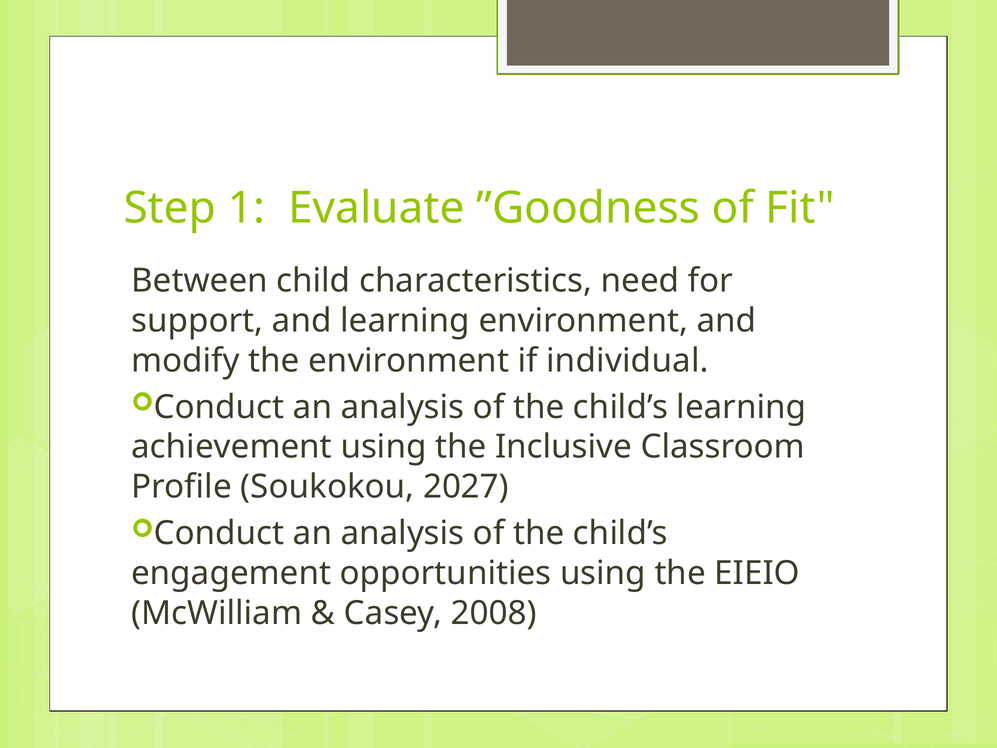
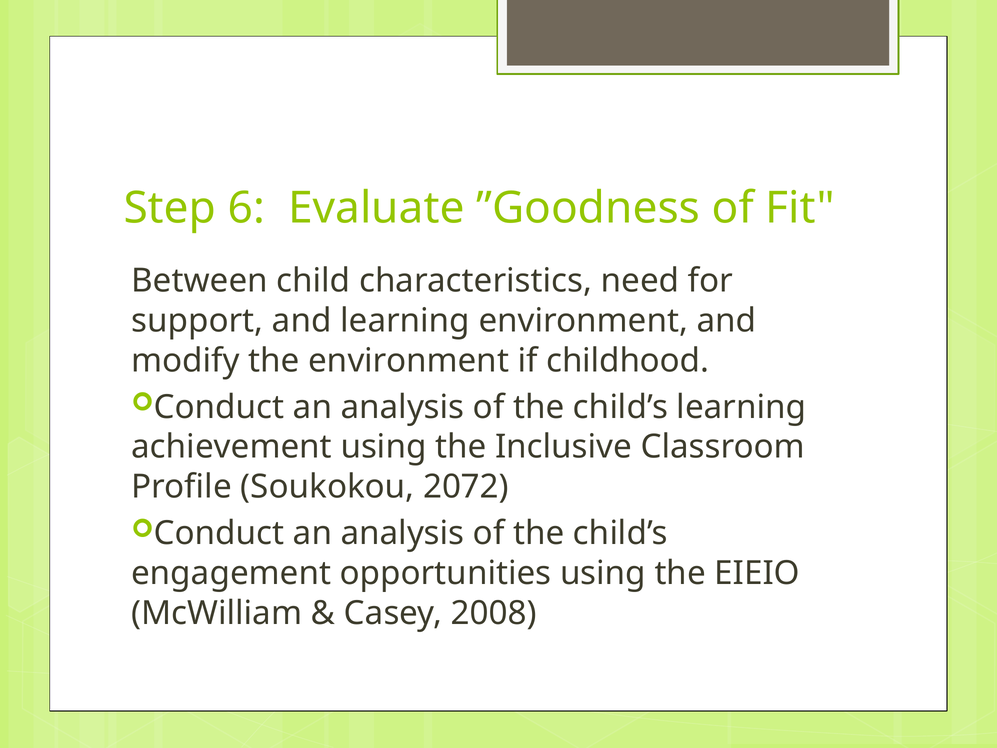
1: 1 -> 6
individual: individual -> childhood
2027: 2027 -> 2072
